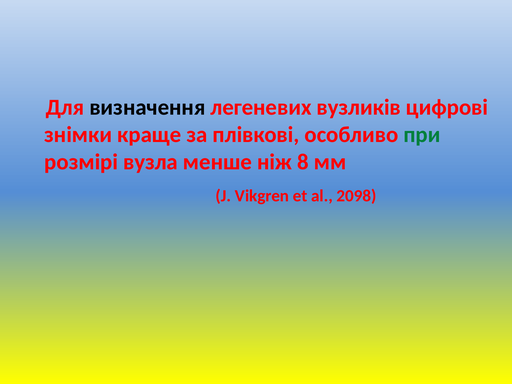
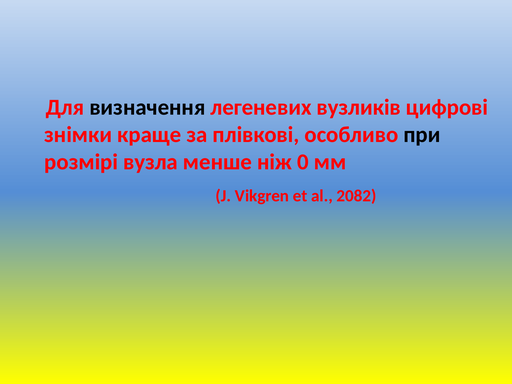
при colour: green -> black
8: 8 -> 0
2098: 2098 -> 2082
